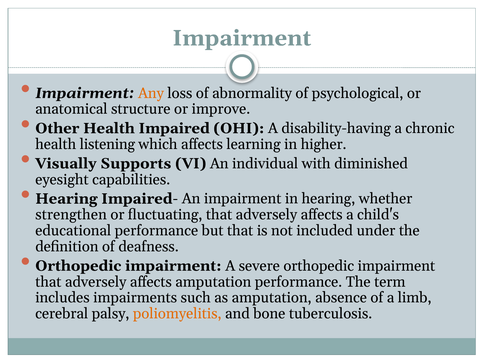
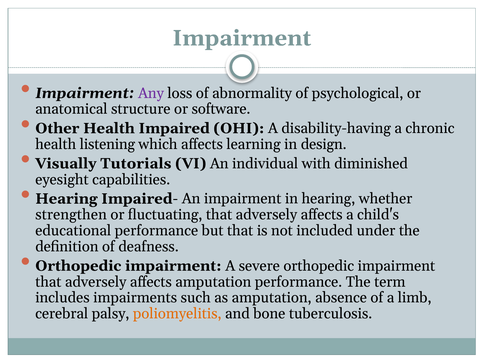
Any colour: orange -> purple
improve: improve -> software
higher: higher -> design
Supports: Supports -> Tutorials
